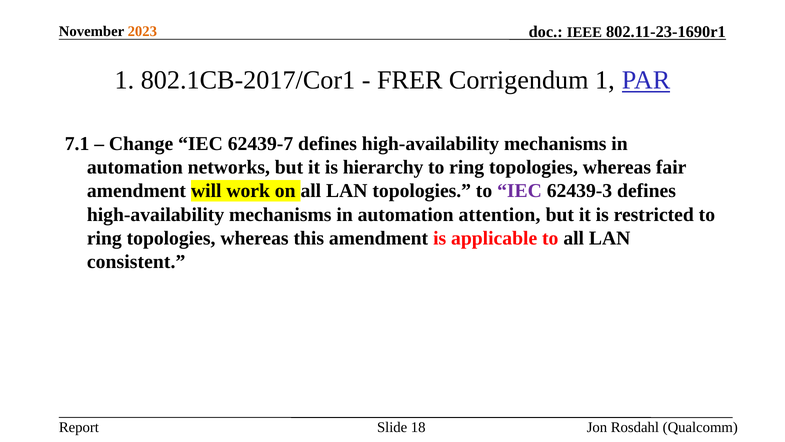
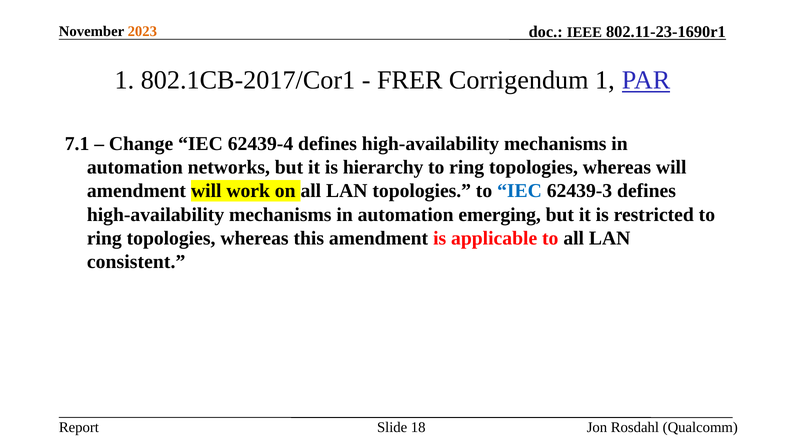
62439-7: 62439-7 -> 62439-4
whereas fair: fair -> will
IEC at (519, 191) colour: purple -> blue
attention: attention -> emerging
